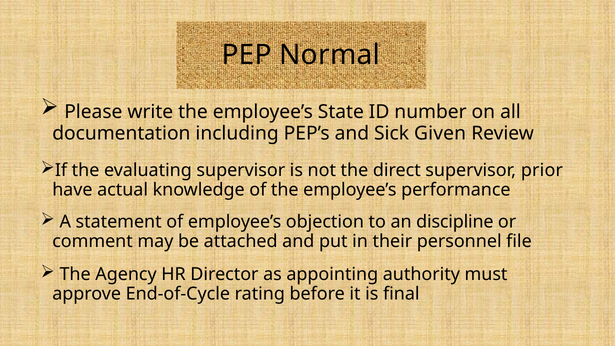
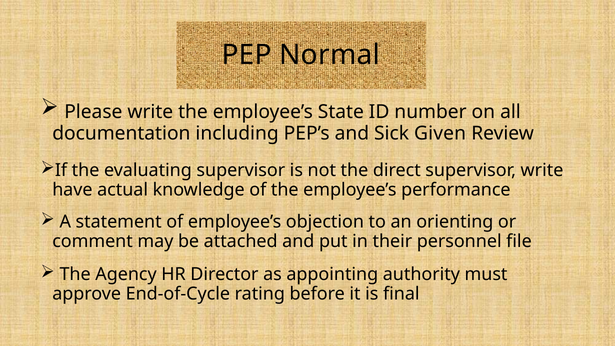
supervisor prior: prior -> write
discipline: discipline -> orienting
